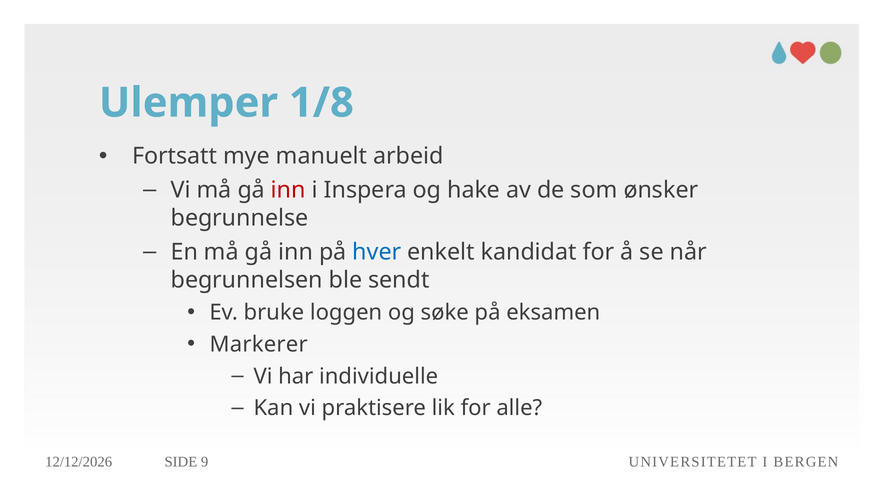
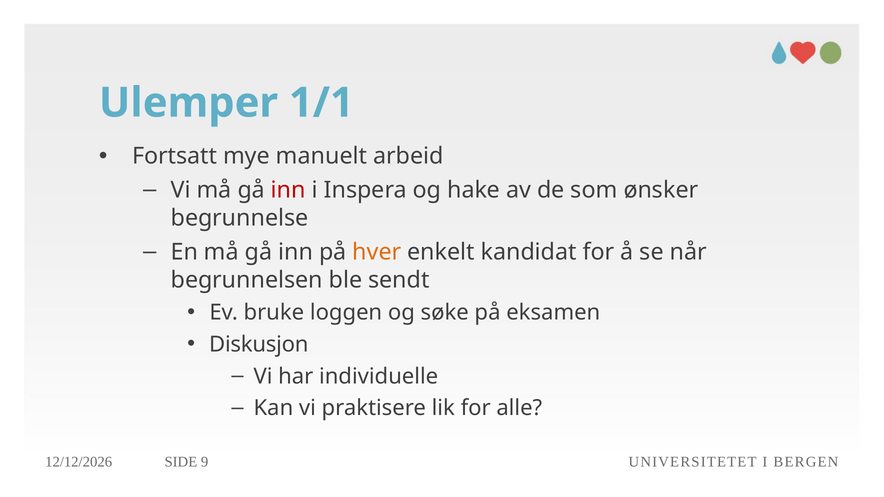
1/8: 1/8 -> 1/1
hver colour: blue -> orange
Markerer: Markerer -> Diskusjon
